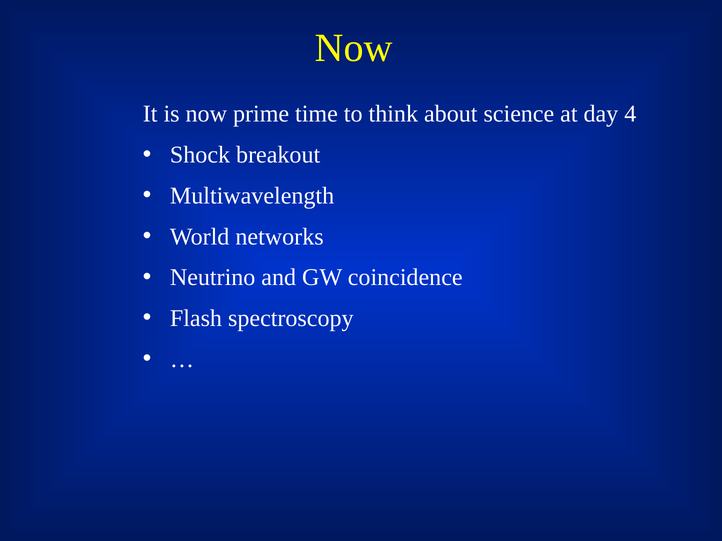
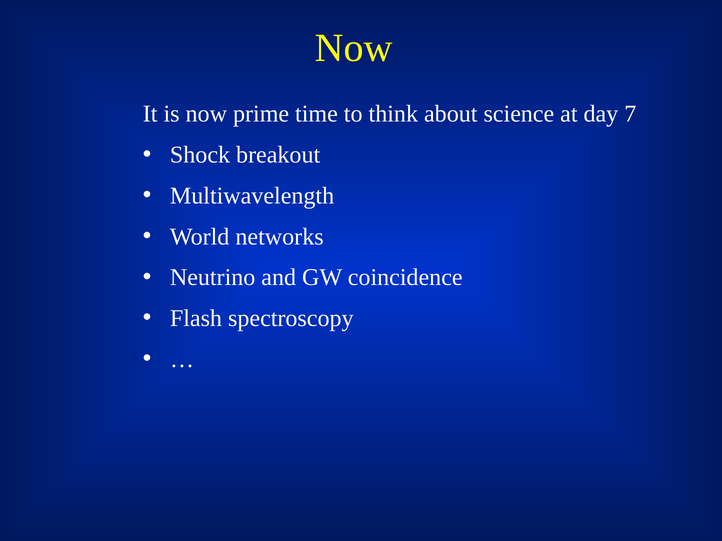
4: 4 -> 7
